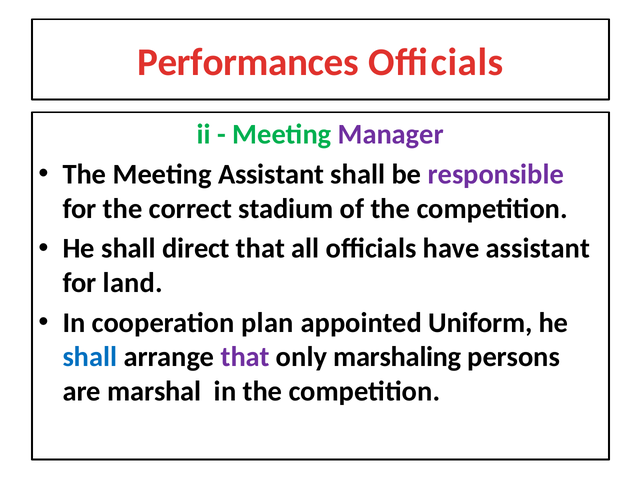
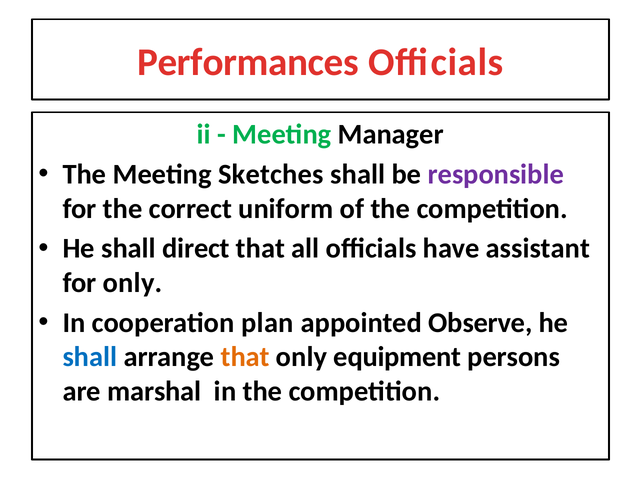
Manager colour: purple -> black
Meeting Assistant: Assistant -> Sketches
stadium: stadium -> uniform
for land: land -> only
Uniform: Uniform -> Observe
that at (245, 357) colour: purple -> orange
marshaling: marshaling -> equipment
